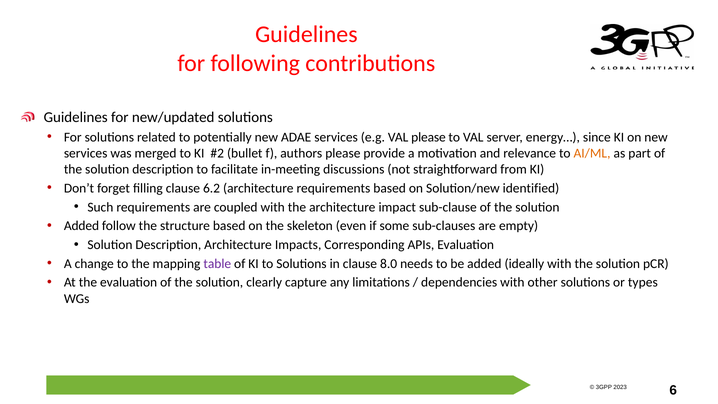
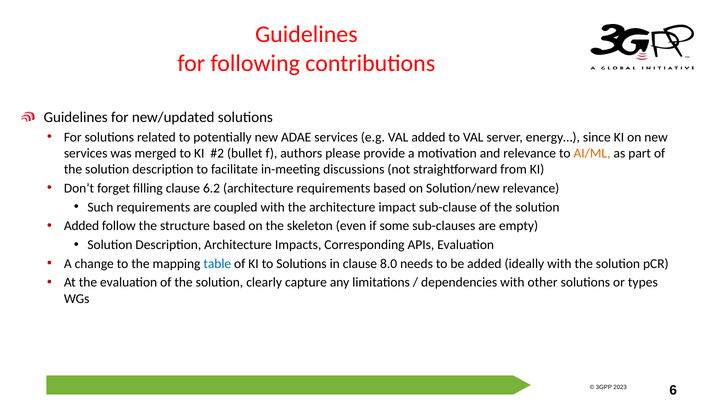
VAL please: please -> added
Solution/new identified: identified -> relevance
table colour: purple -> blue
